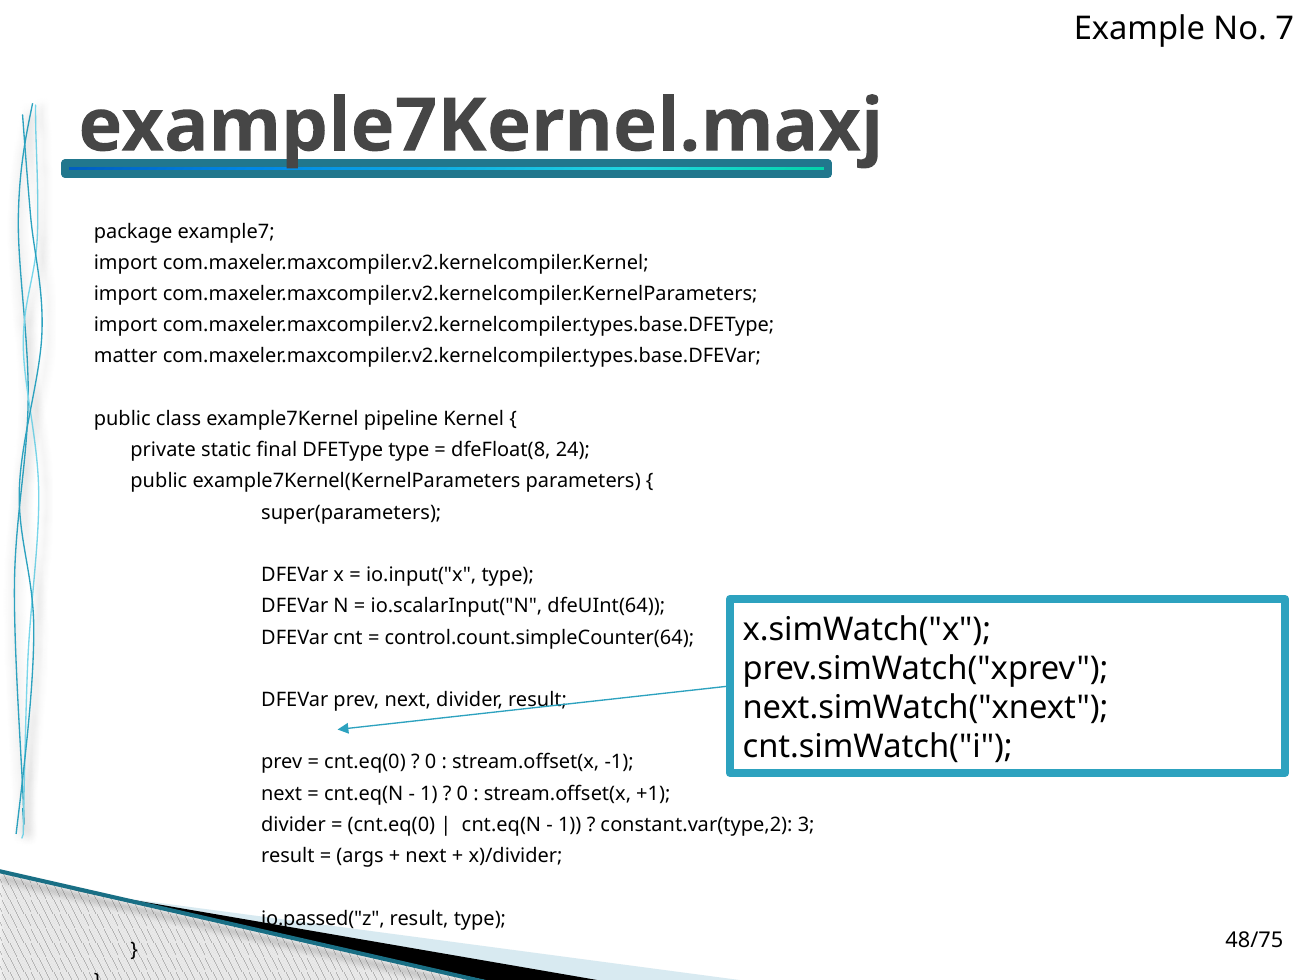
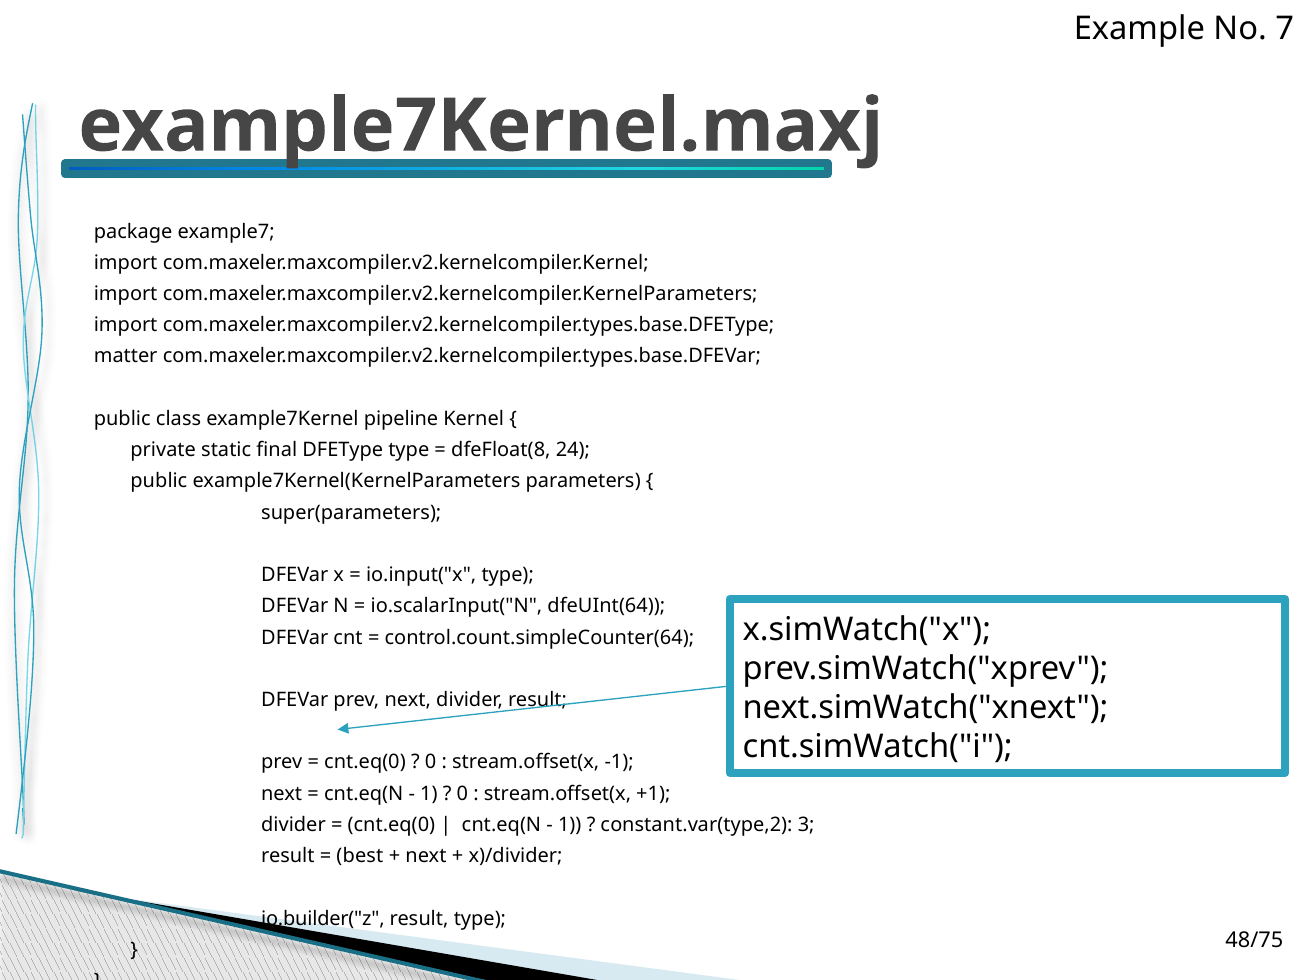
args: args -> best
io.passed("z: io.passed("z -> io.builder("z
